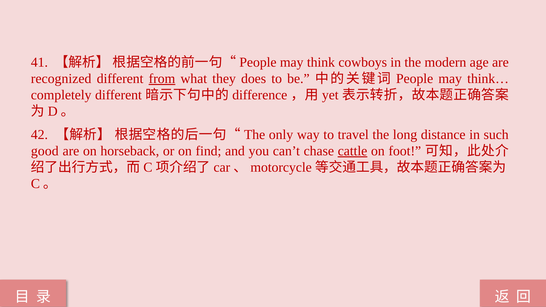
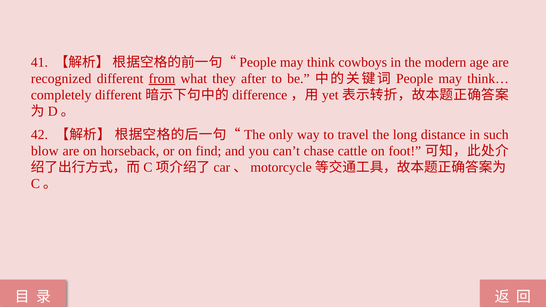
does: does -> after
good: good -> blow
cattle underline: present -> none
